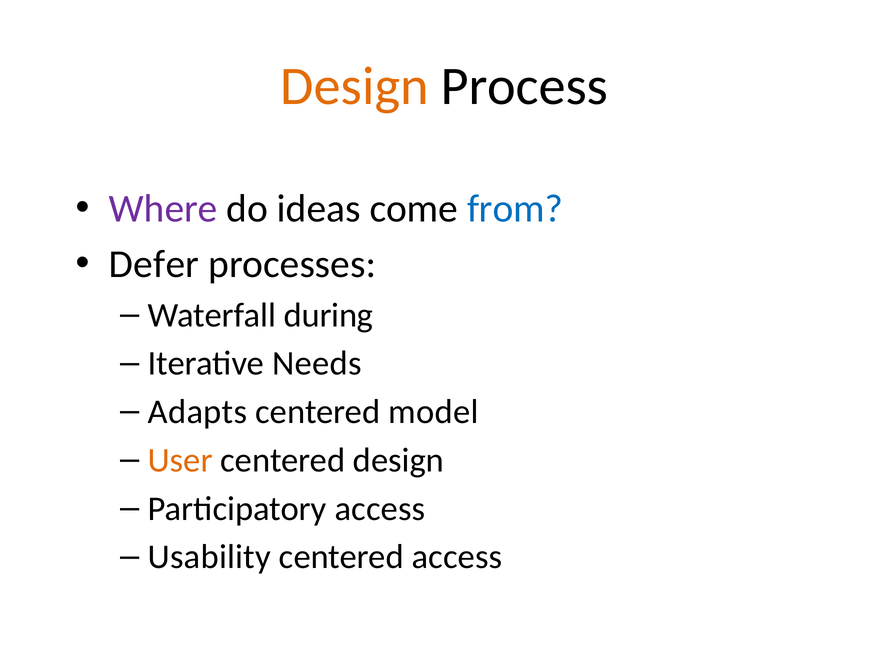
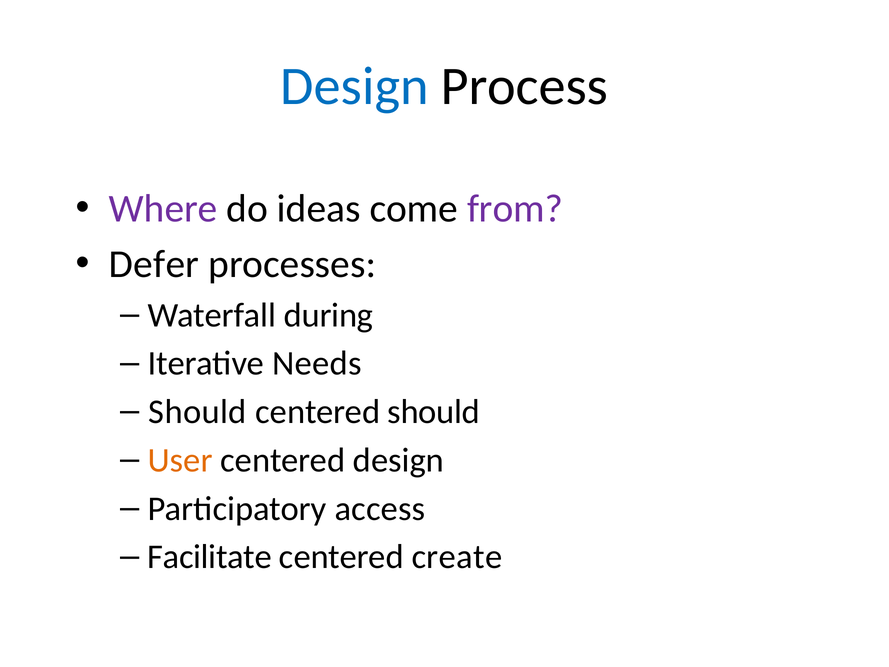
Design at (355, 86) colour: orange -> blue
from colour: blue -> purple
Adapts at (198, 412): Adapts -> Should
centered model: model -> should
Usability: Usability -> Facilitate
centered access: access -> create
